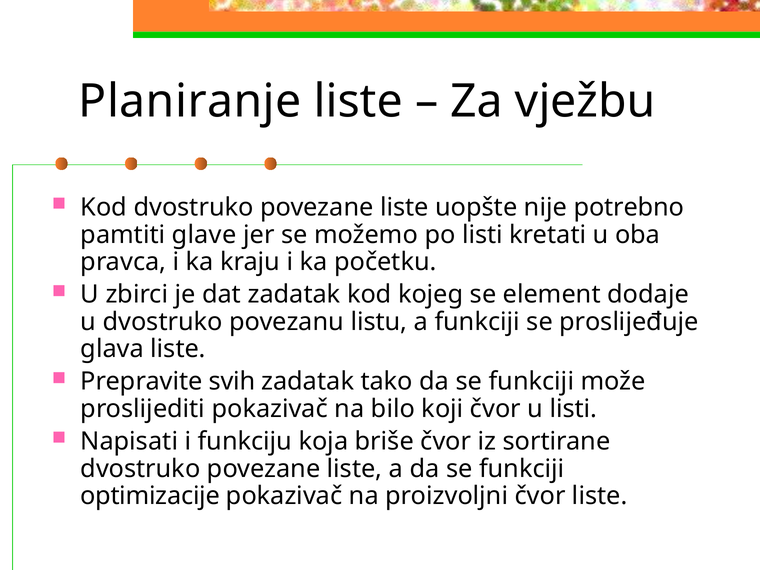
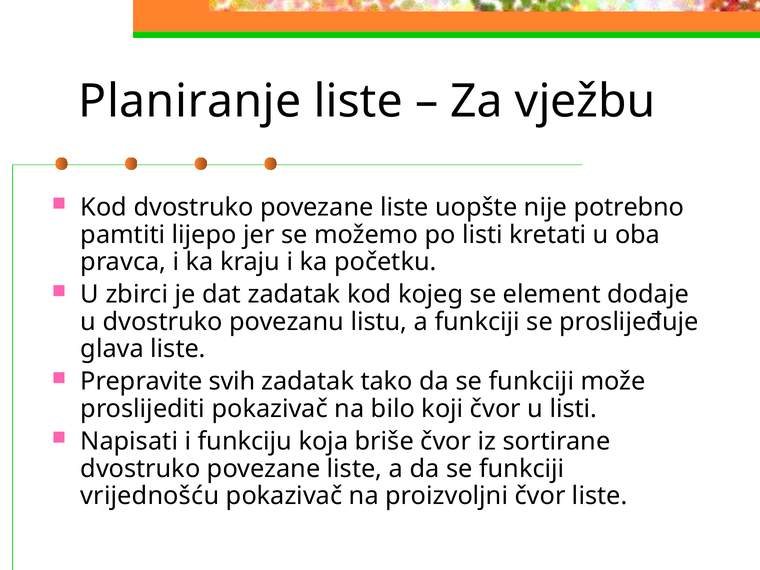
glave: glave -> lijepo
optimizacije: optimizacije -> vrijednošću
